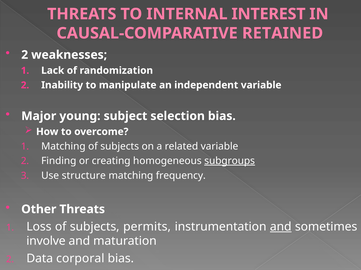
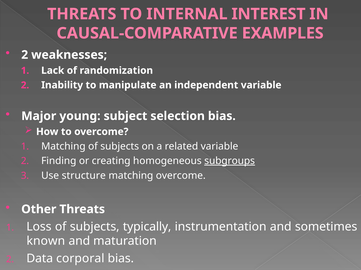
RETAINED: RETAINED -> EXAMPLES
matching frequency: frequency -> overcome
permits: permits -> typically
and at (281, 227) underline: present -> none
involve: involve -> known
